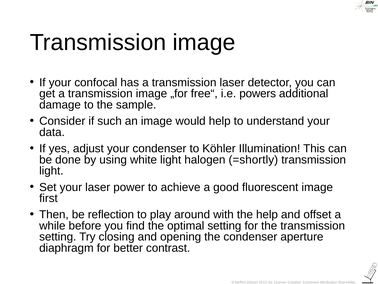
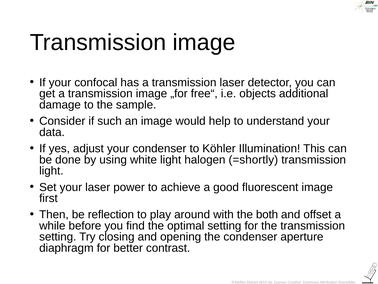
powers: powers -> objects
the help: help -> both
